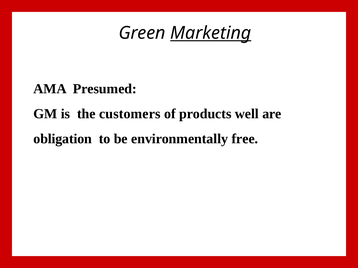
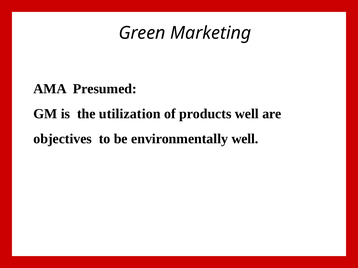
Marketing underline: present -> none
customers: customers -> utilization
obligation: obligation -> objectives
environmentally free: free -> well
